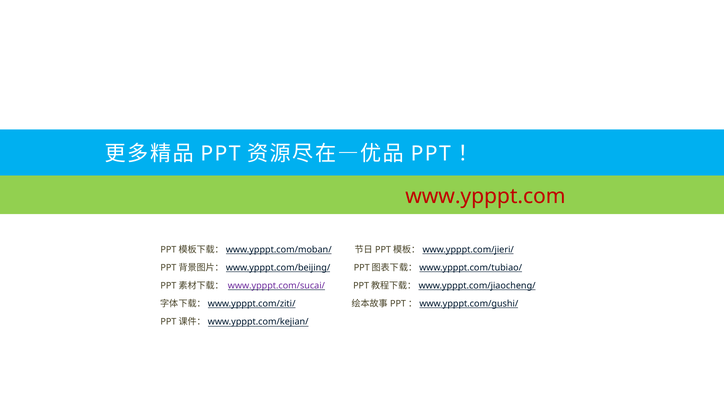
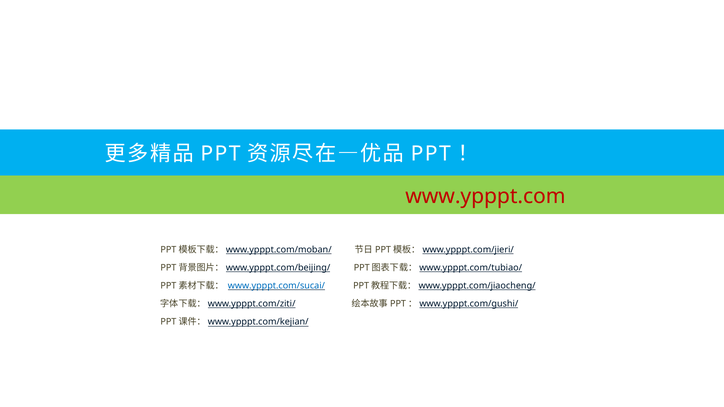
www.ypppt.com/sucai/ colour: purple -> blue
